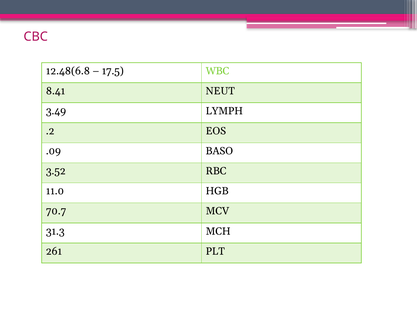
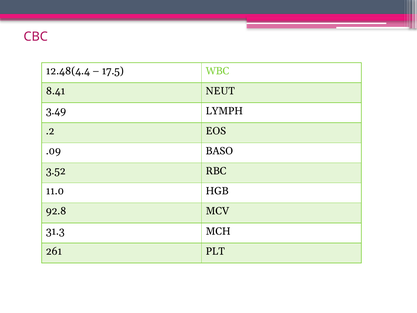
12.48(6.8: 12.48(6.8 -> 12.48(4.4
70.7: 70.7 -> 92.8
